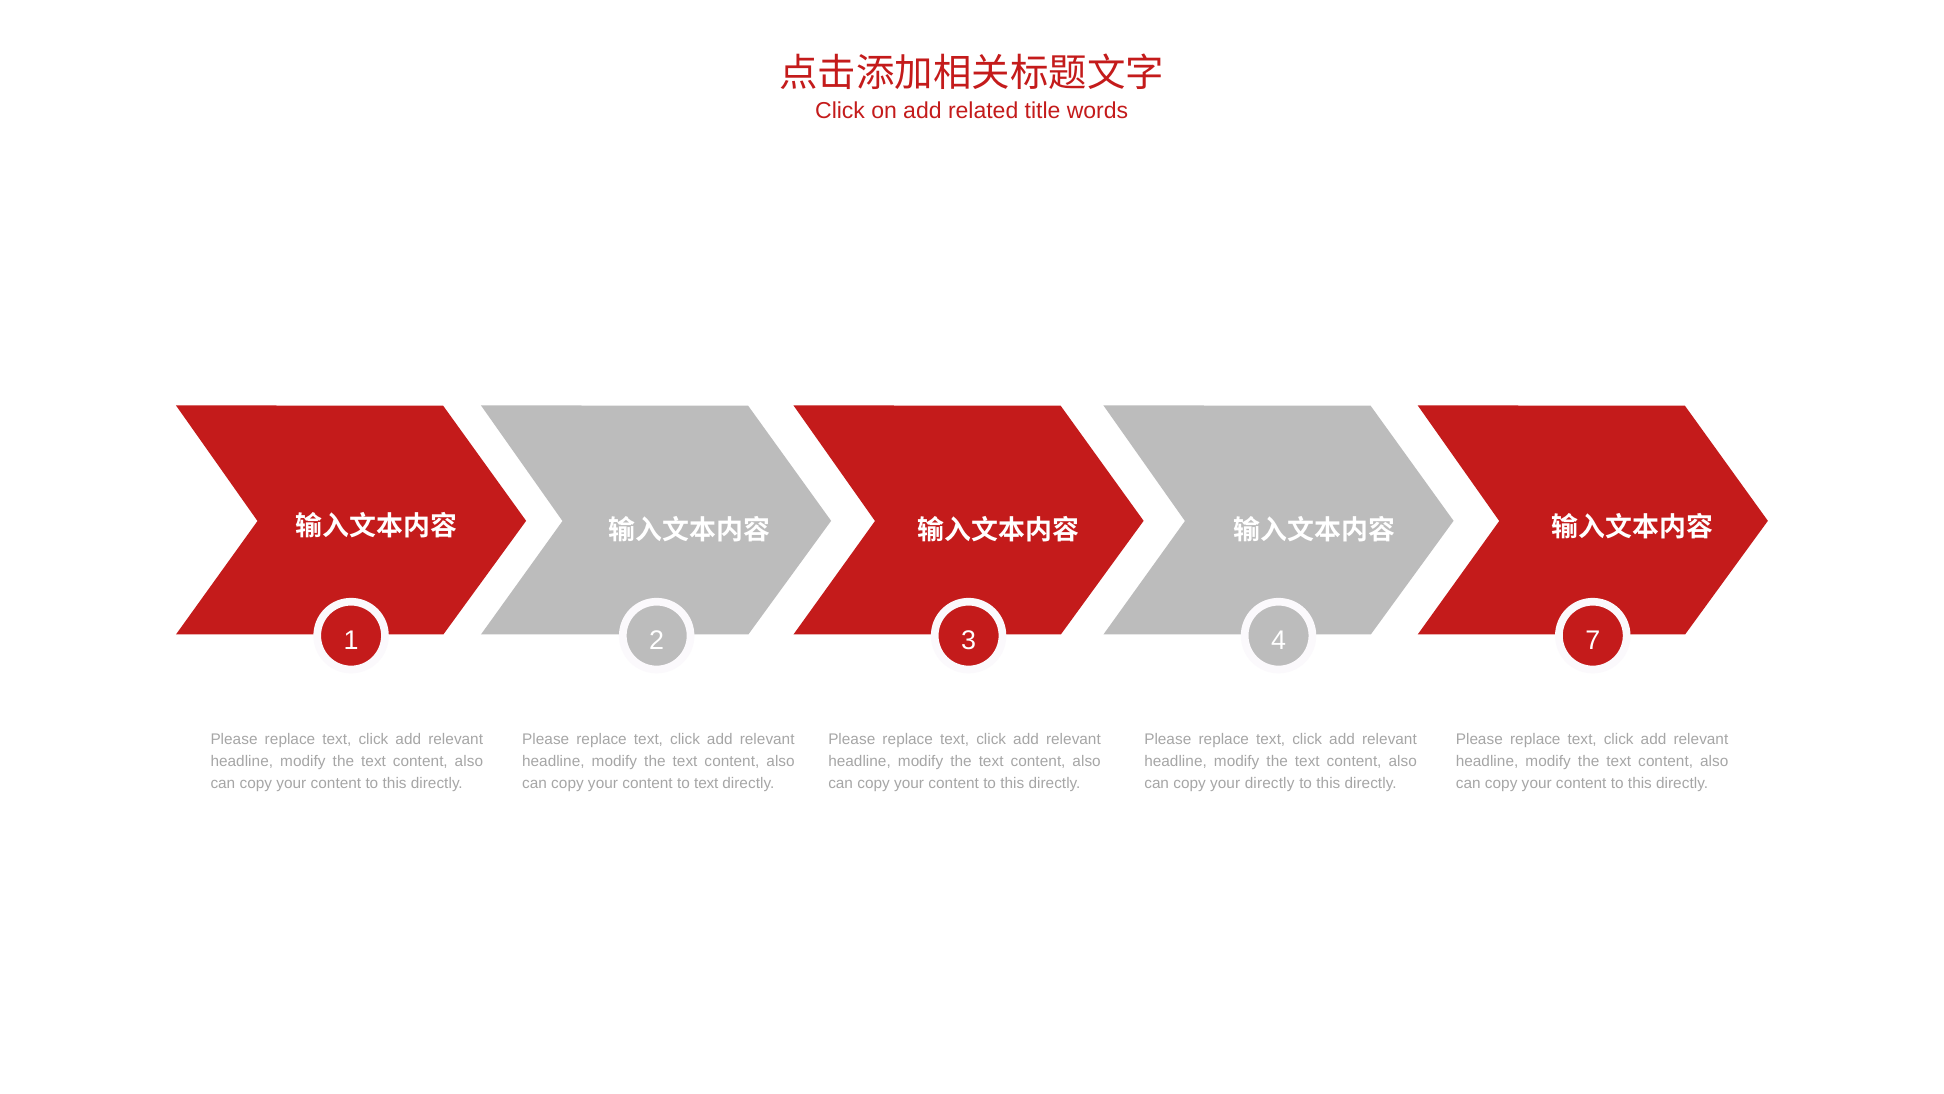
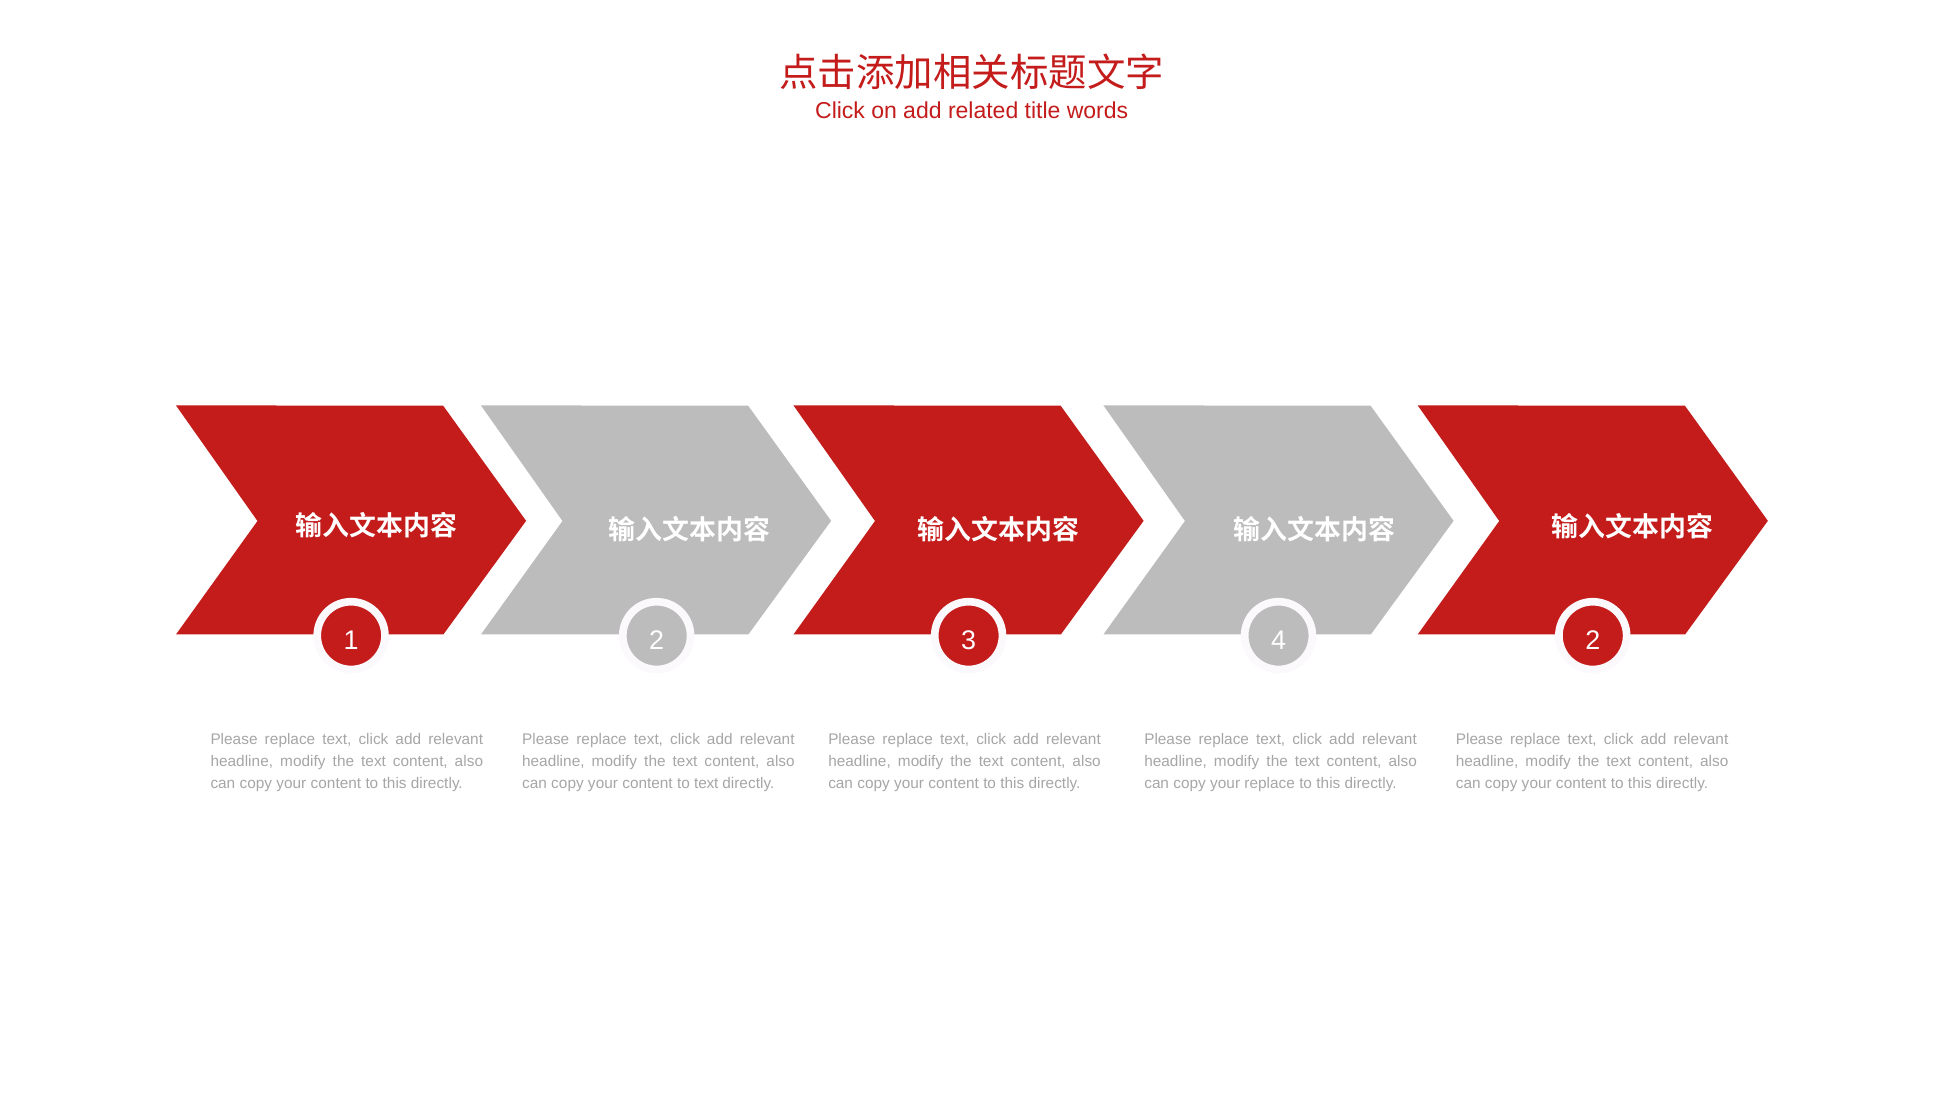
4 7: 7 -> 2
your directly: directly -> replace
